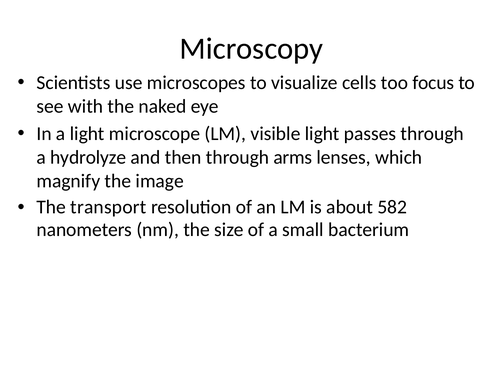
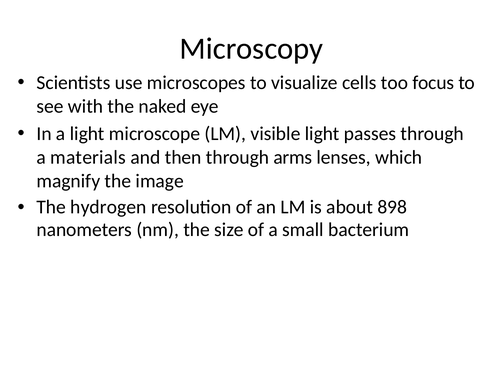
hydrolyze: hydrolyze -> materials
transport: transport -> hydrogen
582: 582 -> 898
